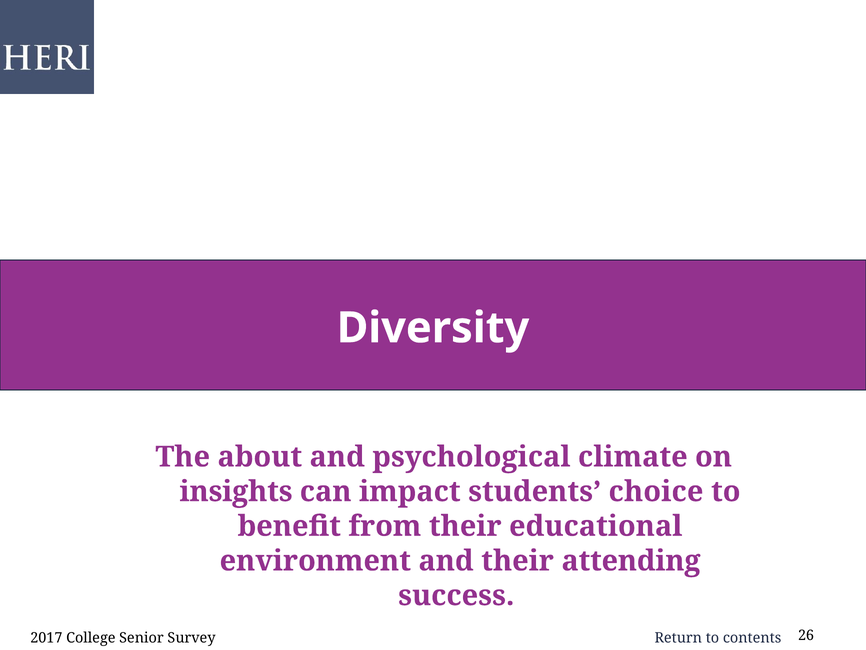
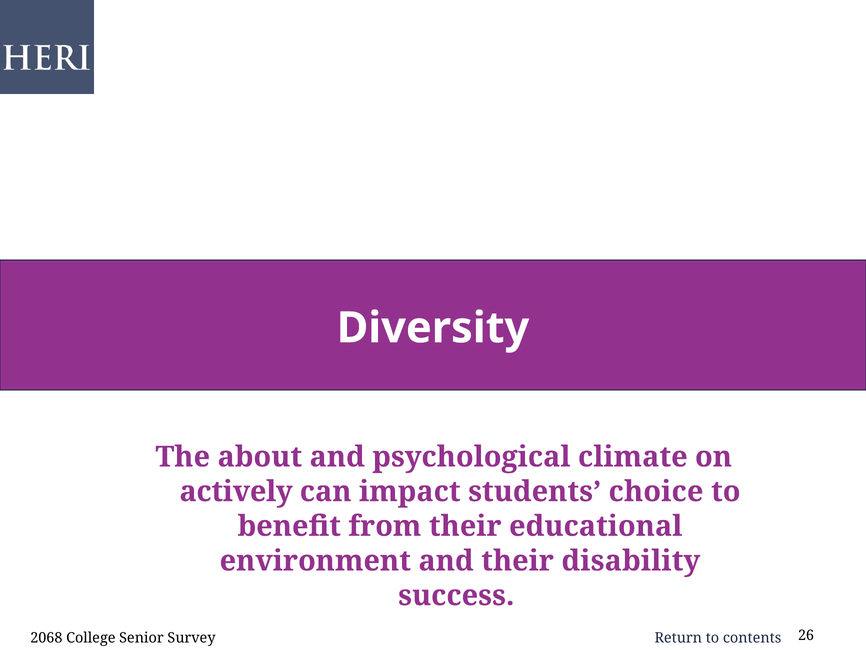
insights: insights -> actively
attending: attending -> disability
2017: 2017 -> 2068
